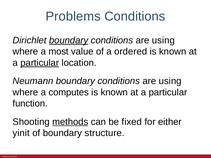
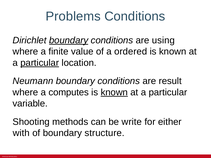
most: most -> finite
using at (170, 81): using -> result
known at (114, 92) underline: none -> present
function: function -> variable
methods underline: present -> none
fixed: fixed -> write
yinit: yinit -> with
